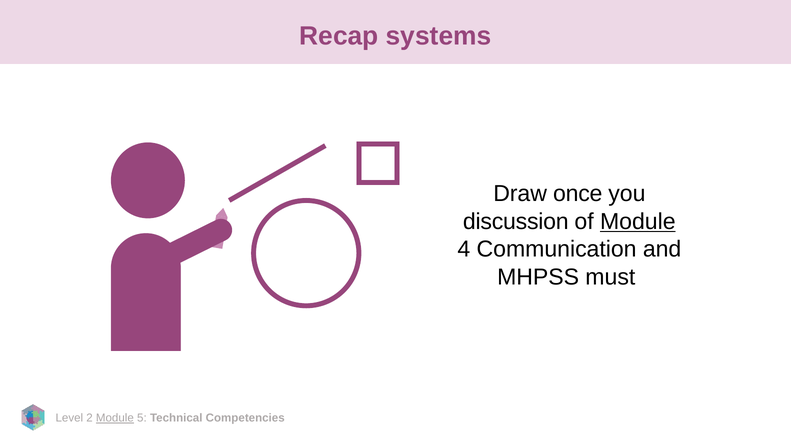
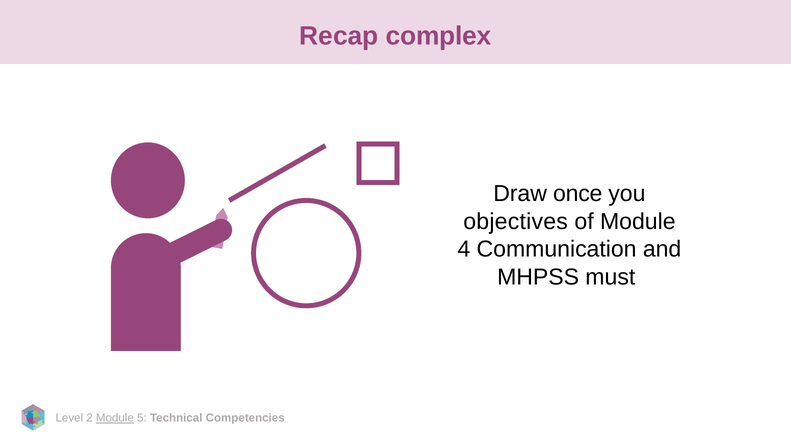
systems: systems -> complex
discussion: discussion -> objectives
Module at (638, 222) underline: present -> none
